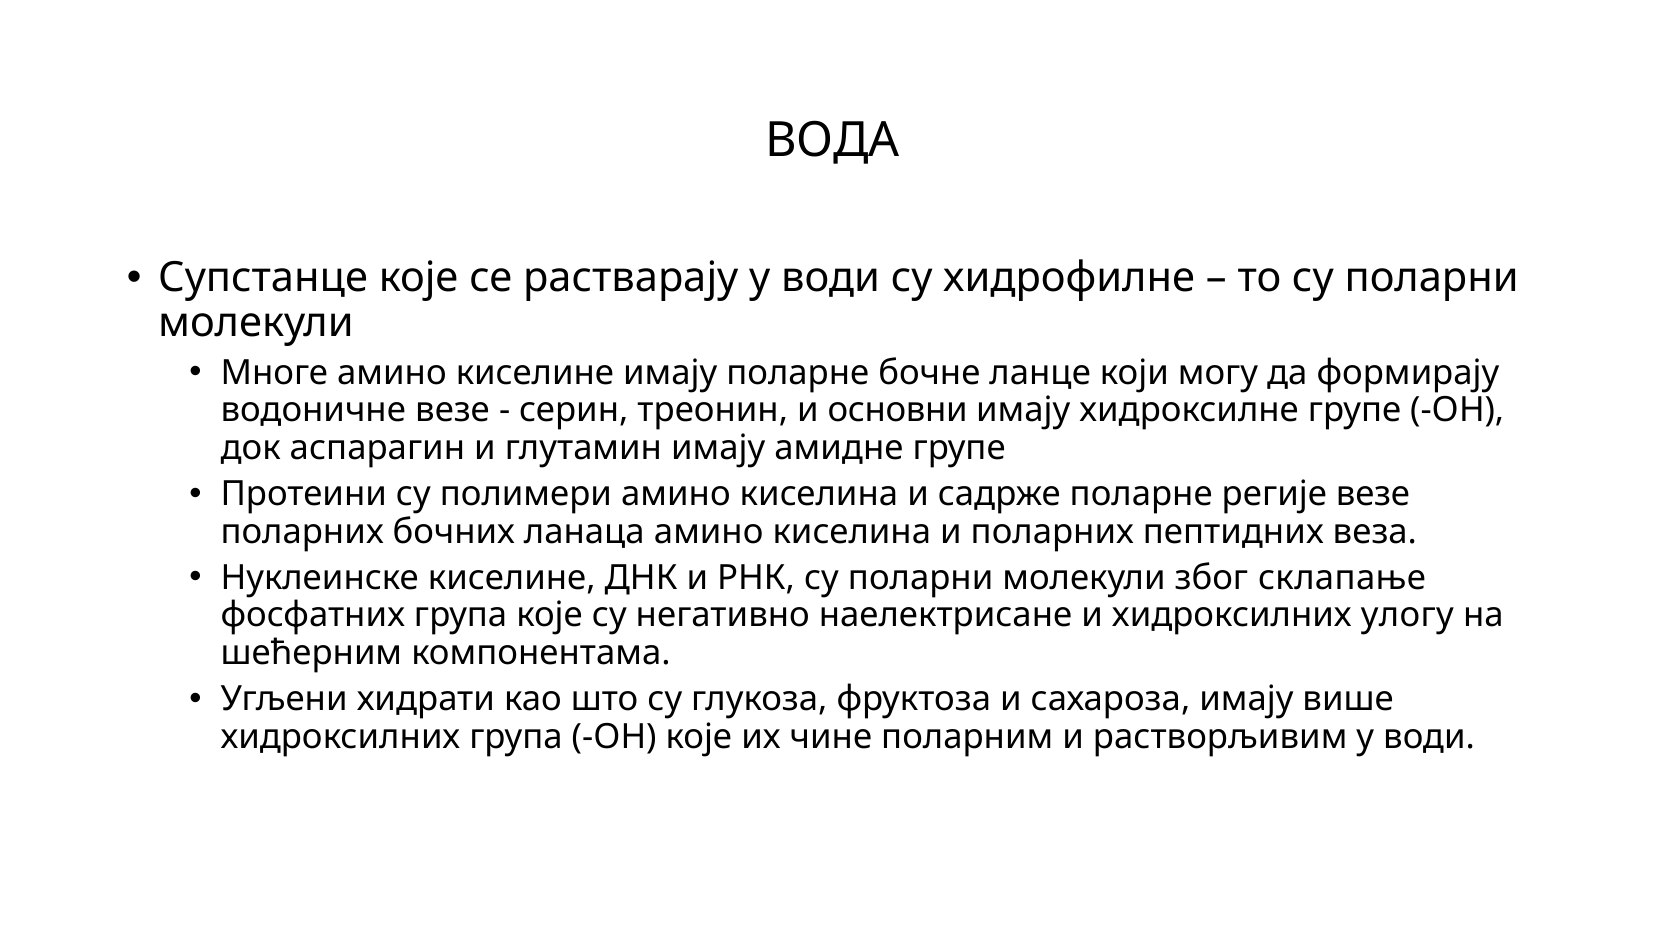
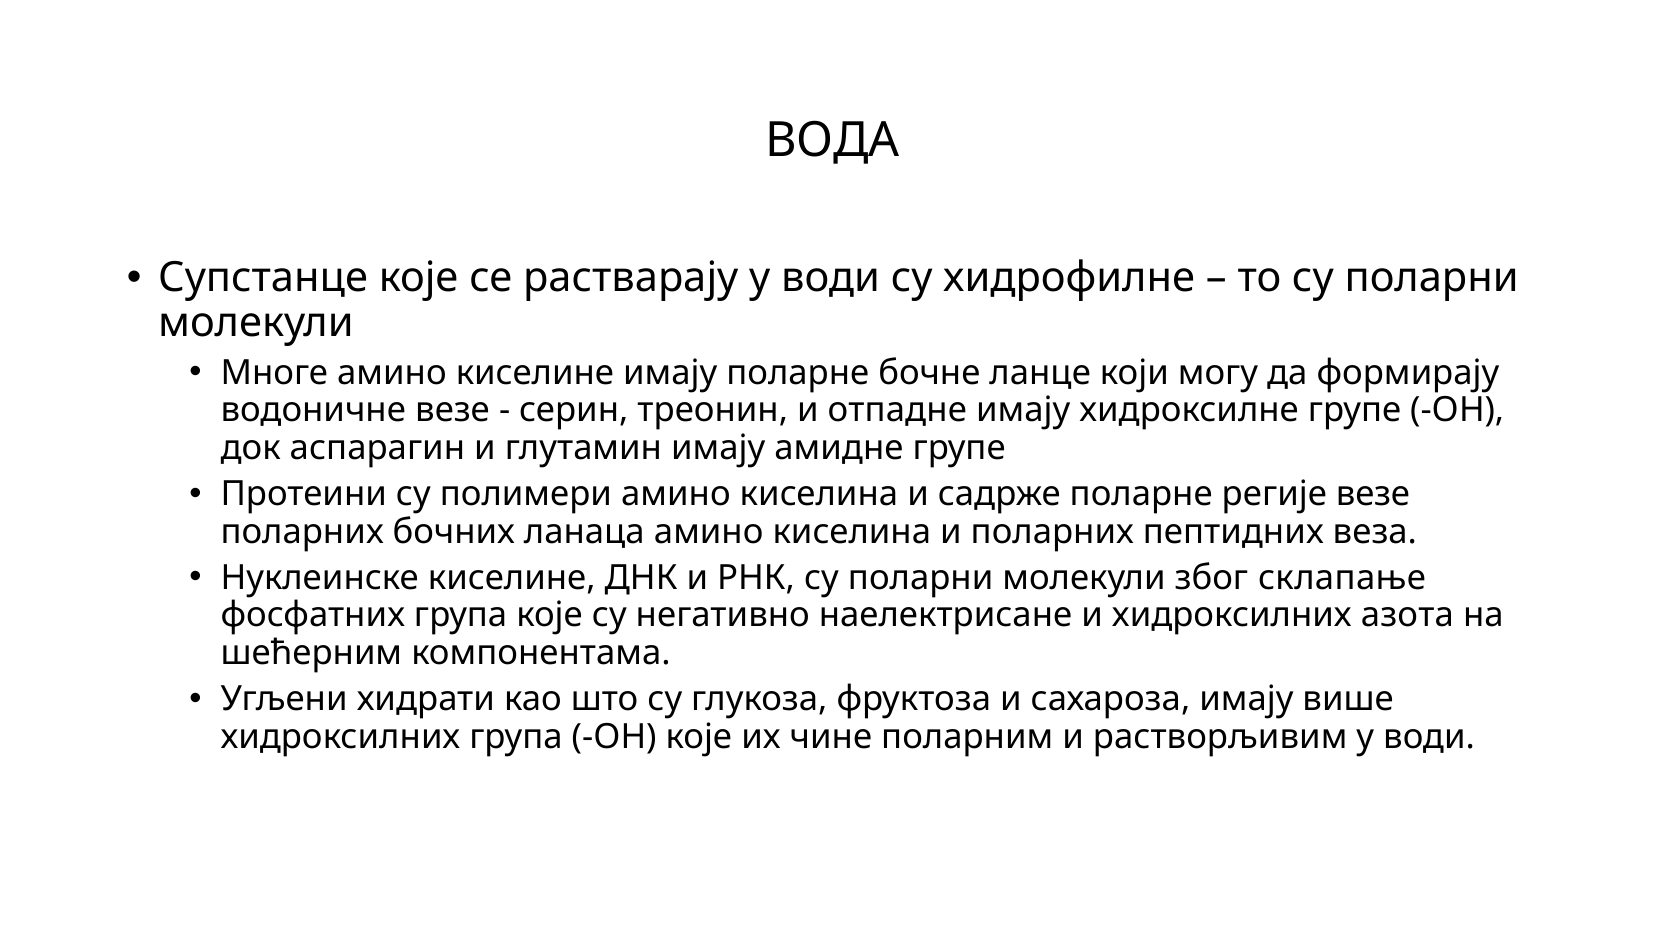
основни: основни -> отпадне
улогу: улогу -> азота
